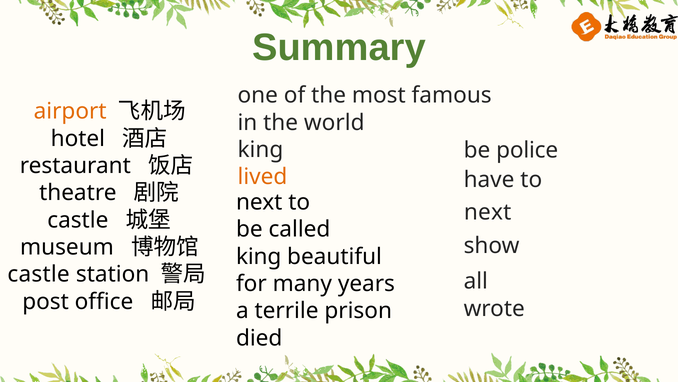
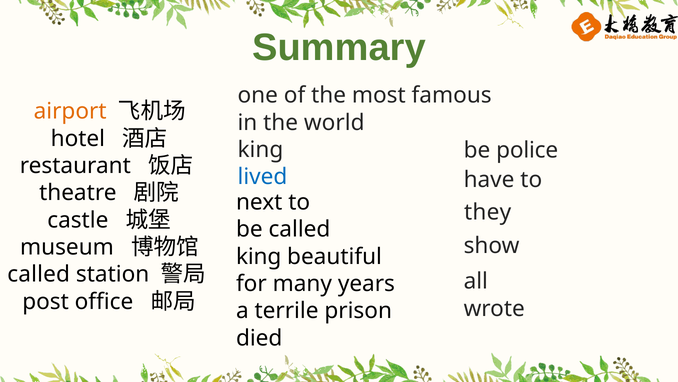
lived colour: orange -> blue
next at (488, 212): next -> they
castle at (39, 274): castle -> called
